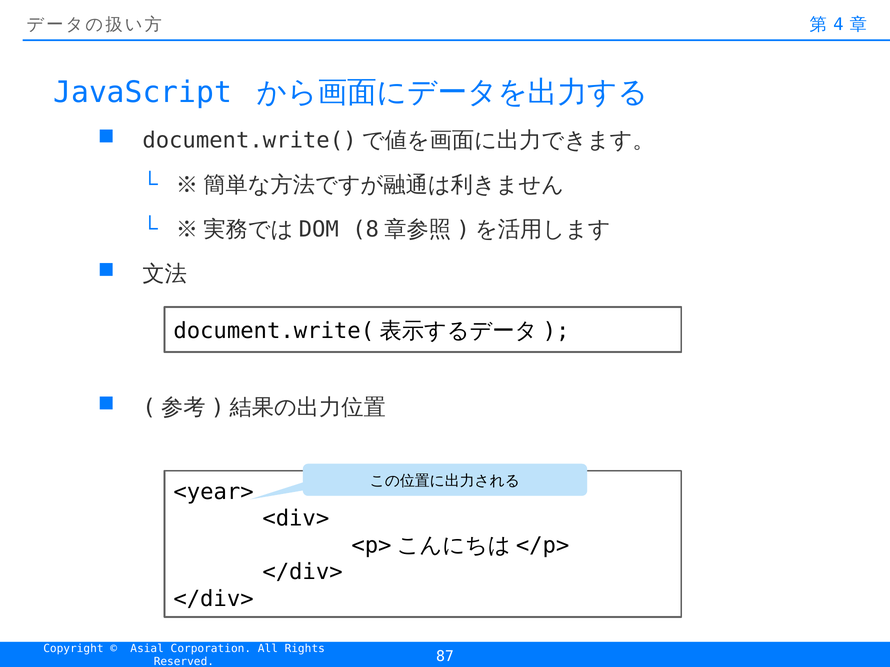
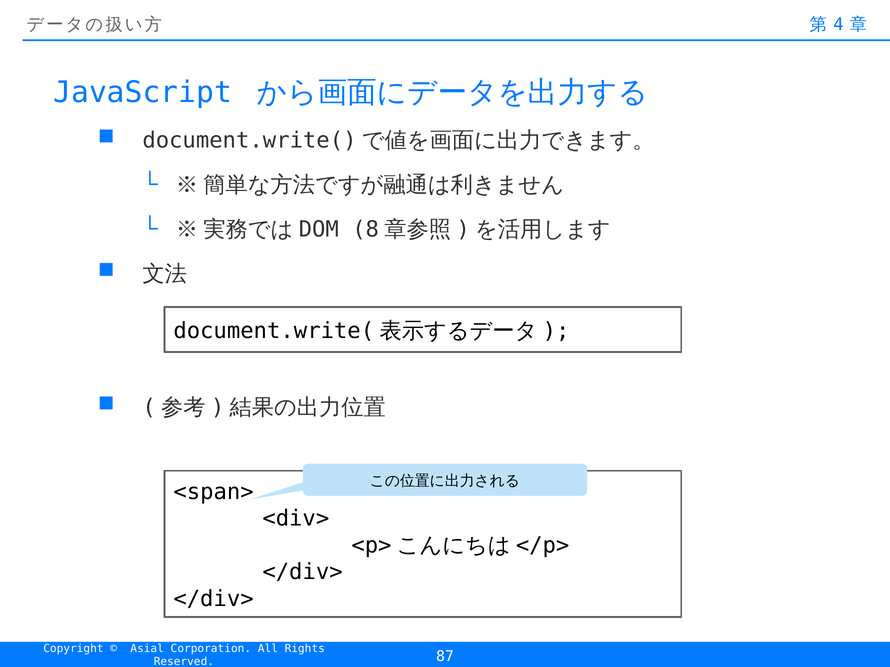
<year>: <year> -> <span>
